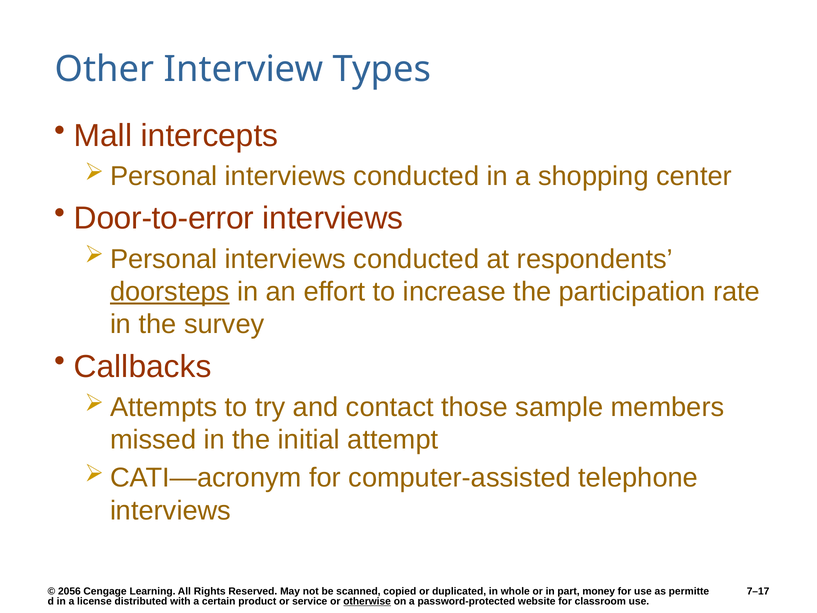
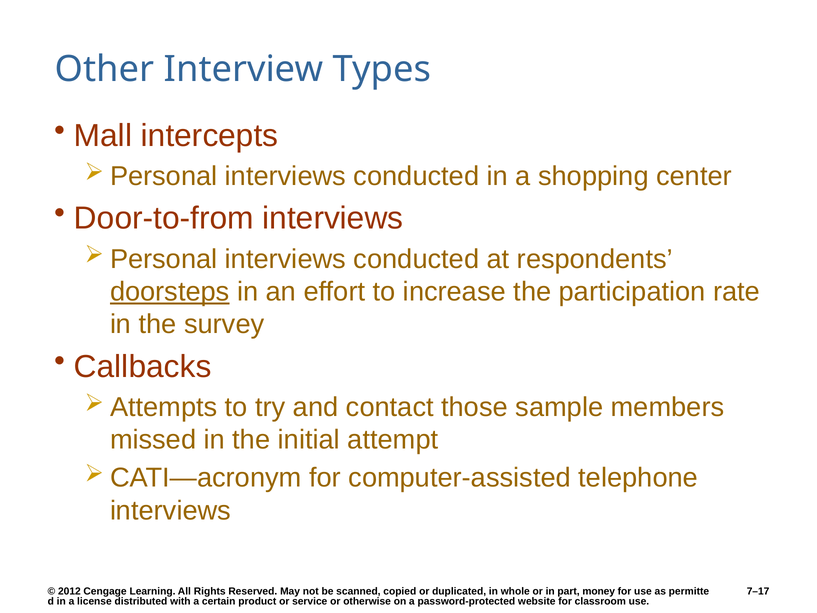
Door-to-error: Door-to-error -> Door-to-from
2056: 2056 -> 2012
otherwise underline: present -> none
